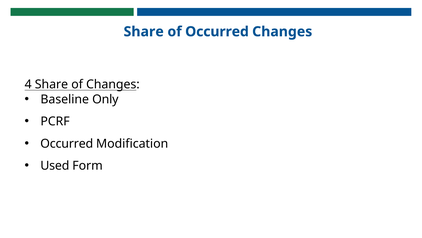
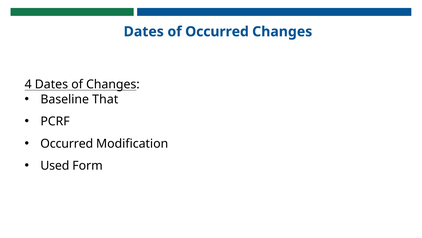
Share at (144, 32): Share -> Dates
4 Share: Share -> Dates
Only: Only -> That
